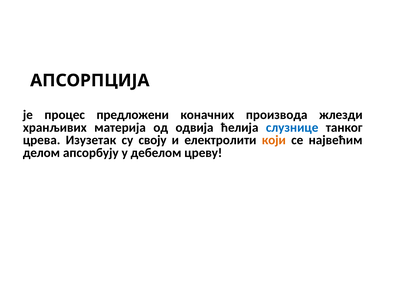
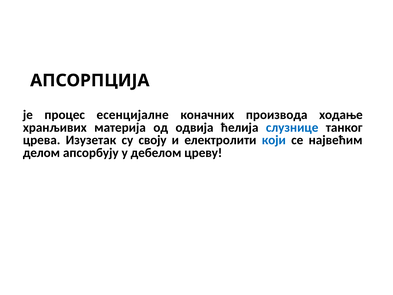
предложени: предложени -> есенцијалне
жлезди: жлезди -> ходање
који colour: orange -> blue
